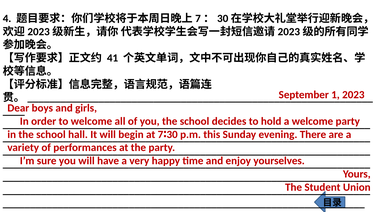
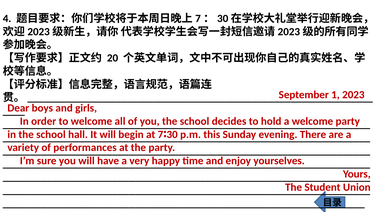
41: 41 -> 20
